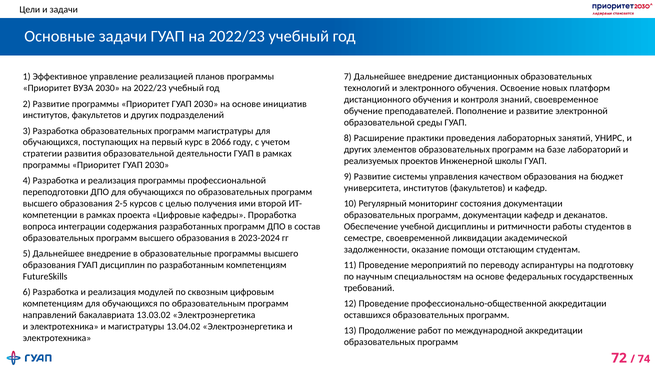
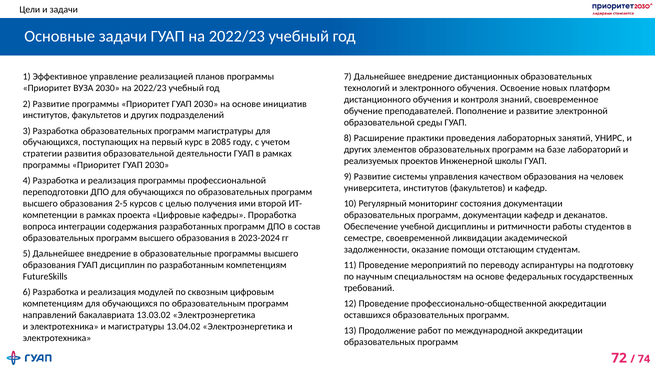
2066: 2066 -> 2085
бюджет: бюджет -> человек
